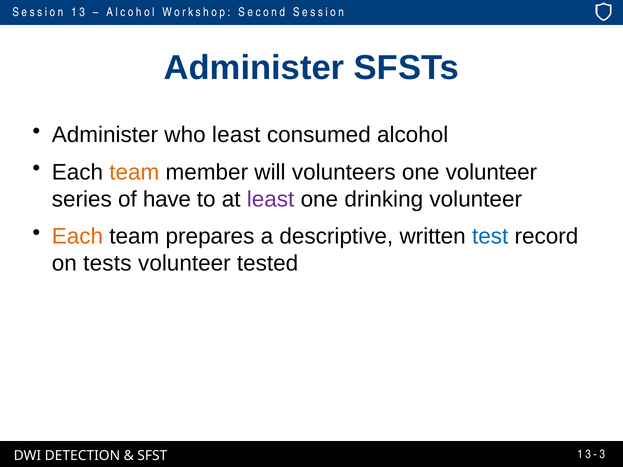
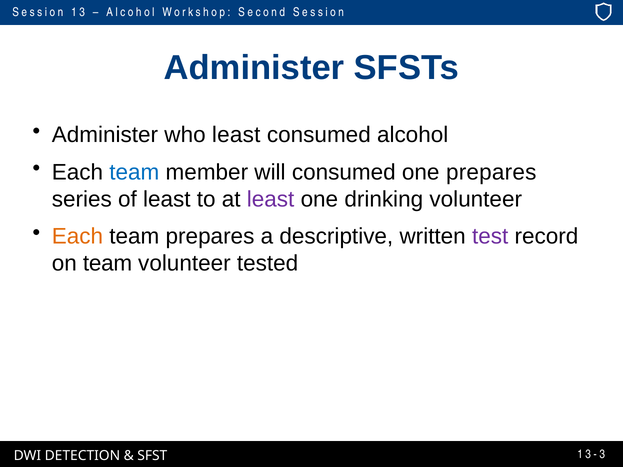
team at (134, 172) colour: orange -> blue
will volunteers: volunteers -> consumed
one volunteer: volunteer -> prepares
of have: have -> least
test colour: blue -> purple
on tests: tests -> team
